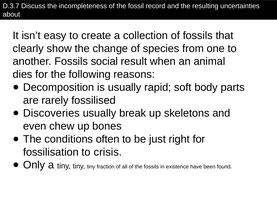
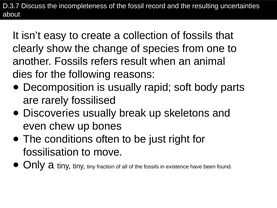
social: social -> refers
crisis: crisis -> move
